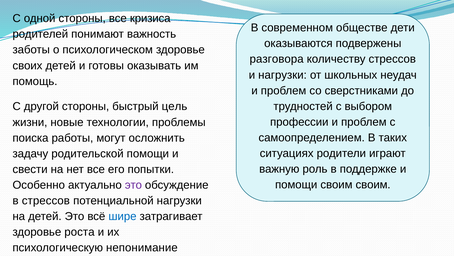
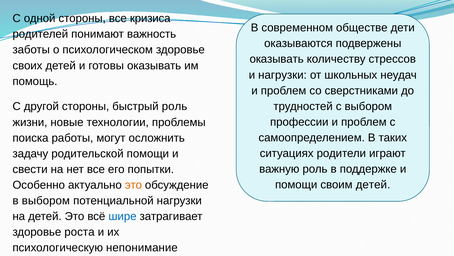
разговора at (277, 59): разговора -> оказывать
быстрый цель: цель -> роль
своим своим: своим -> детей
это at (133, 185) colour: purple -> orange
в стрессов: стрессов -> выбором
